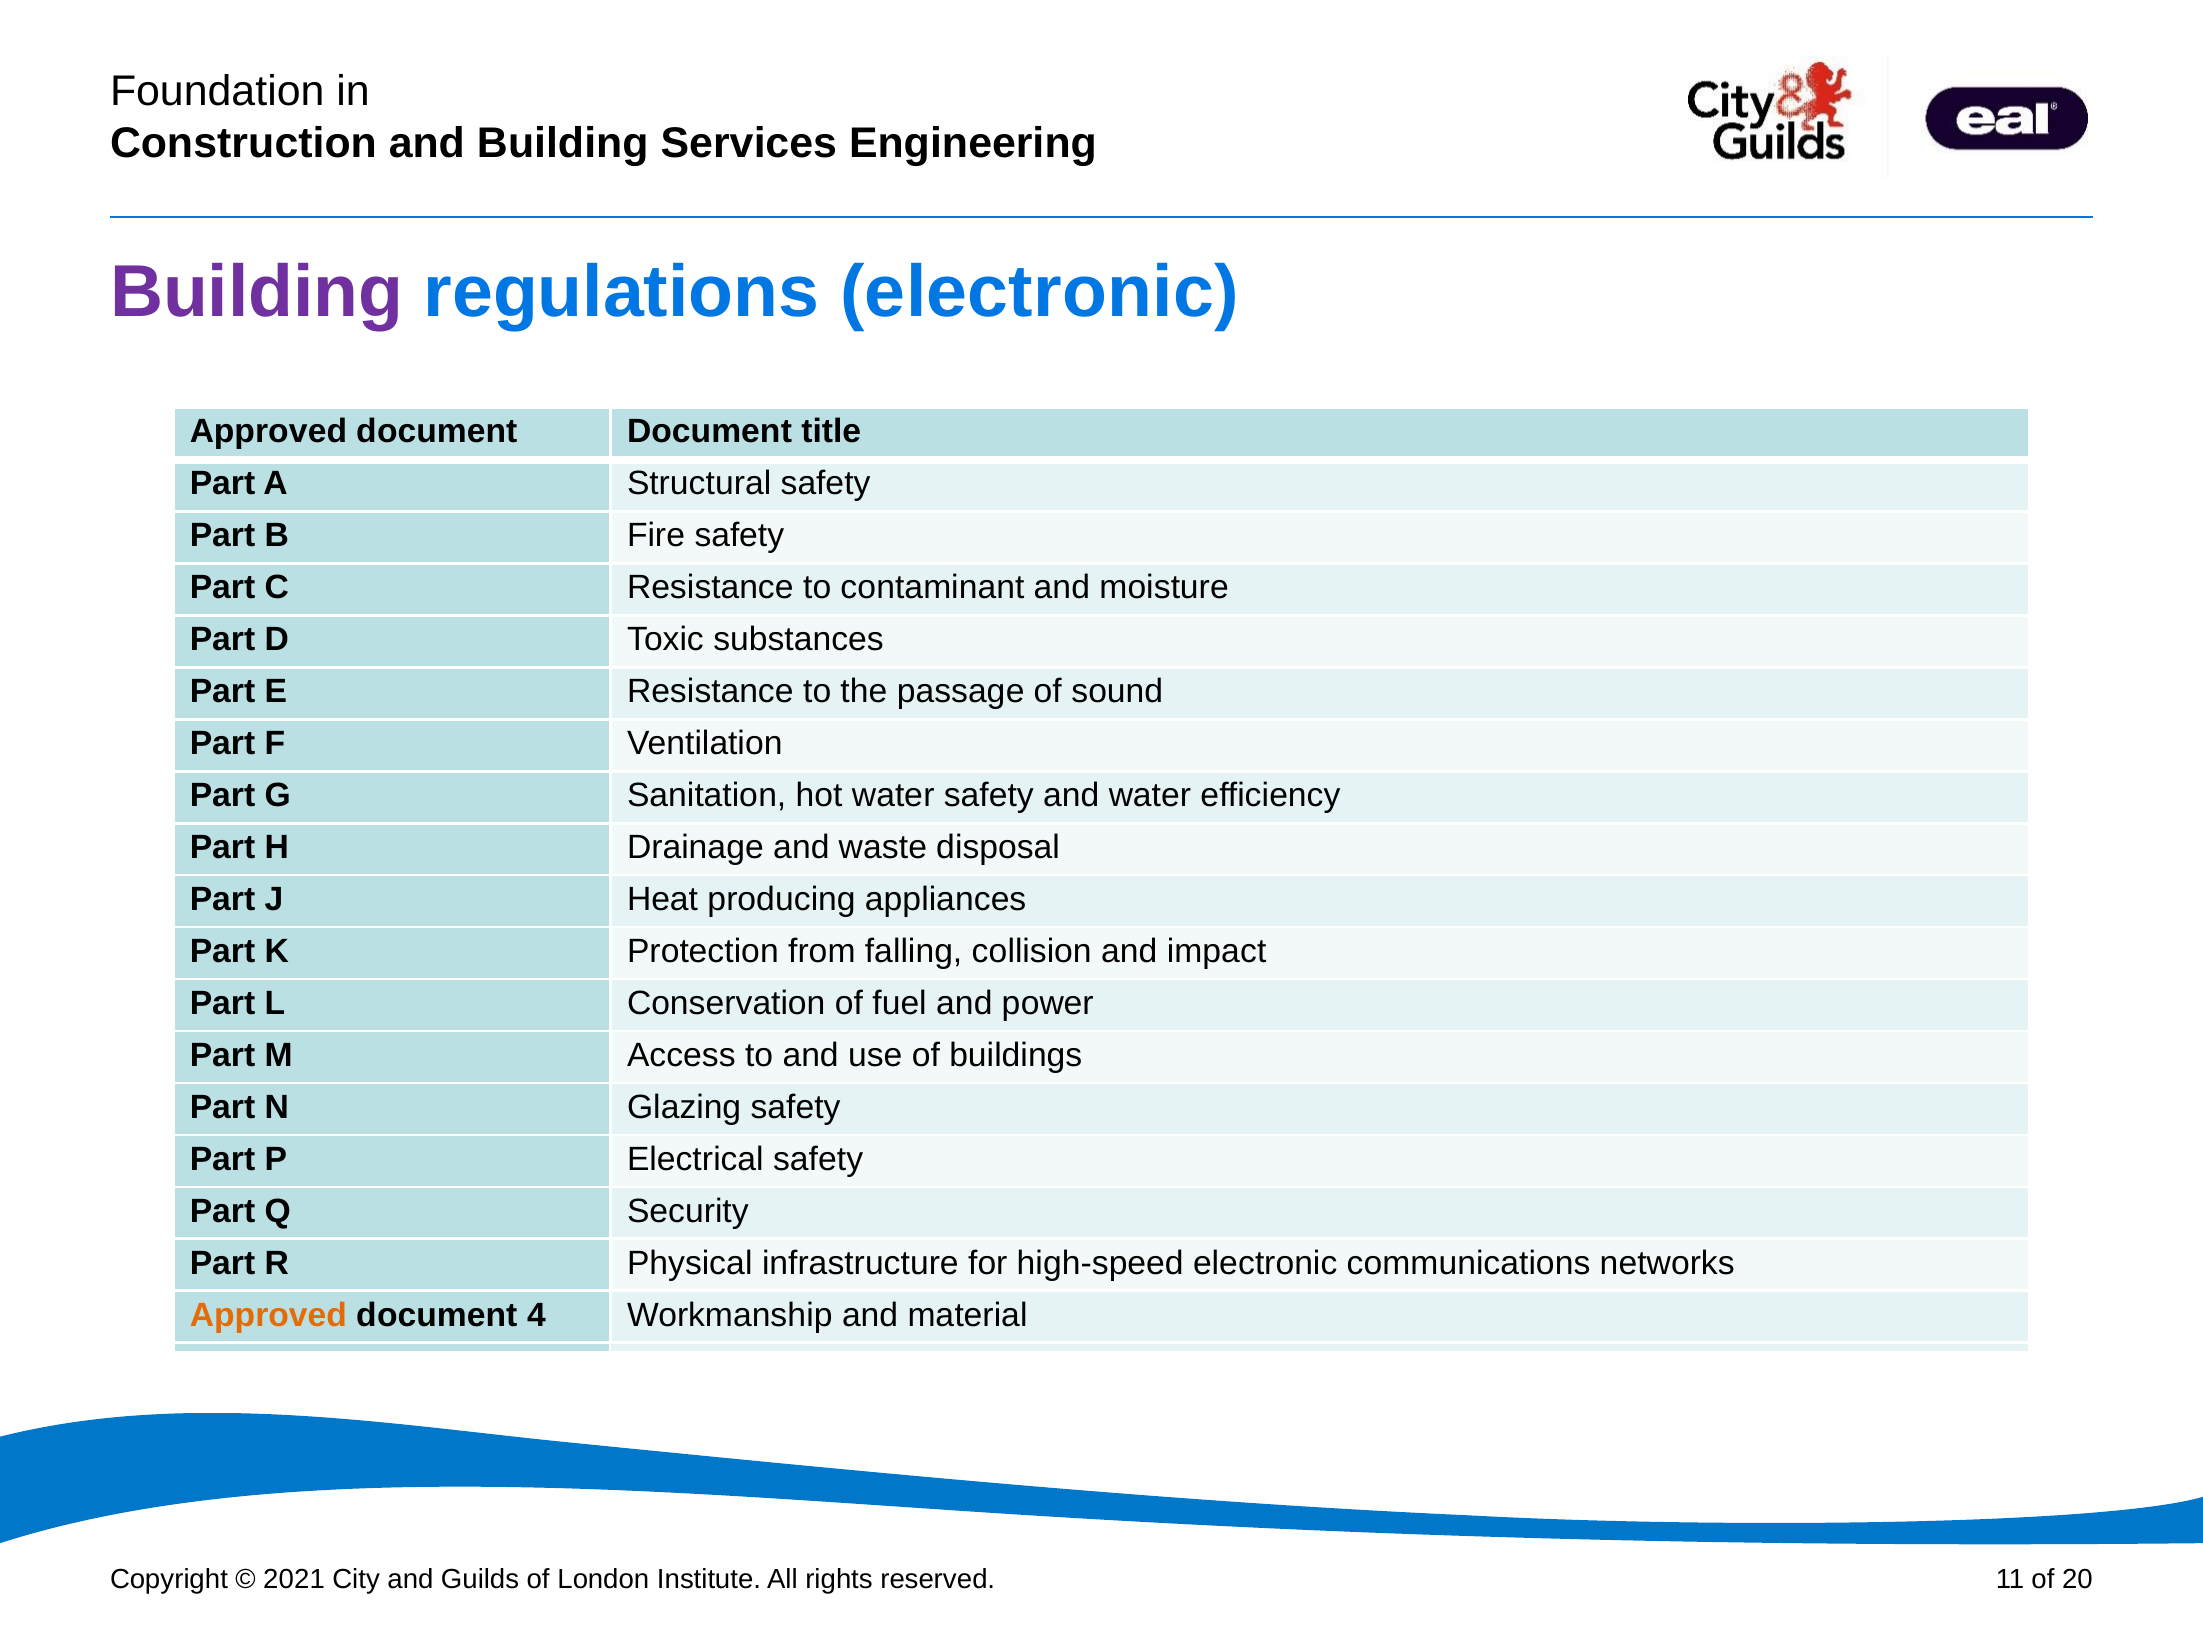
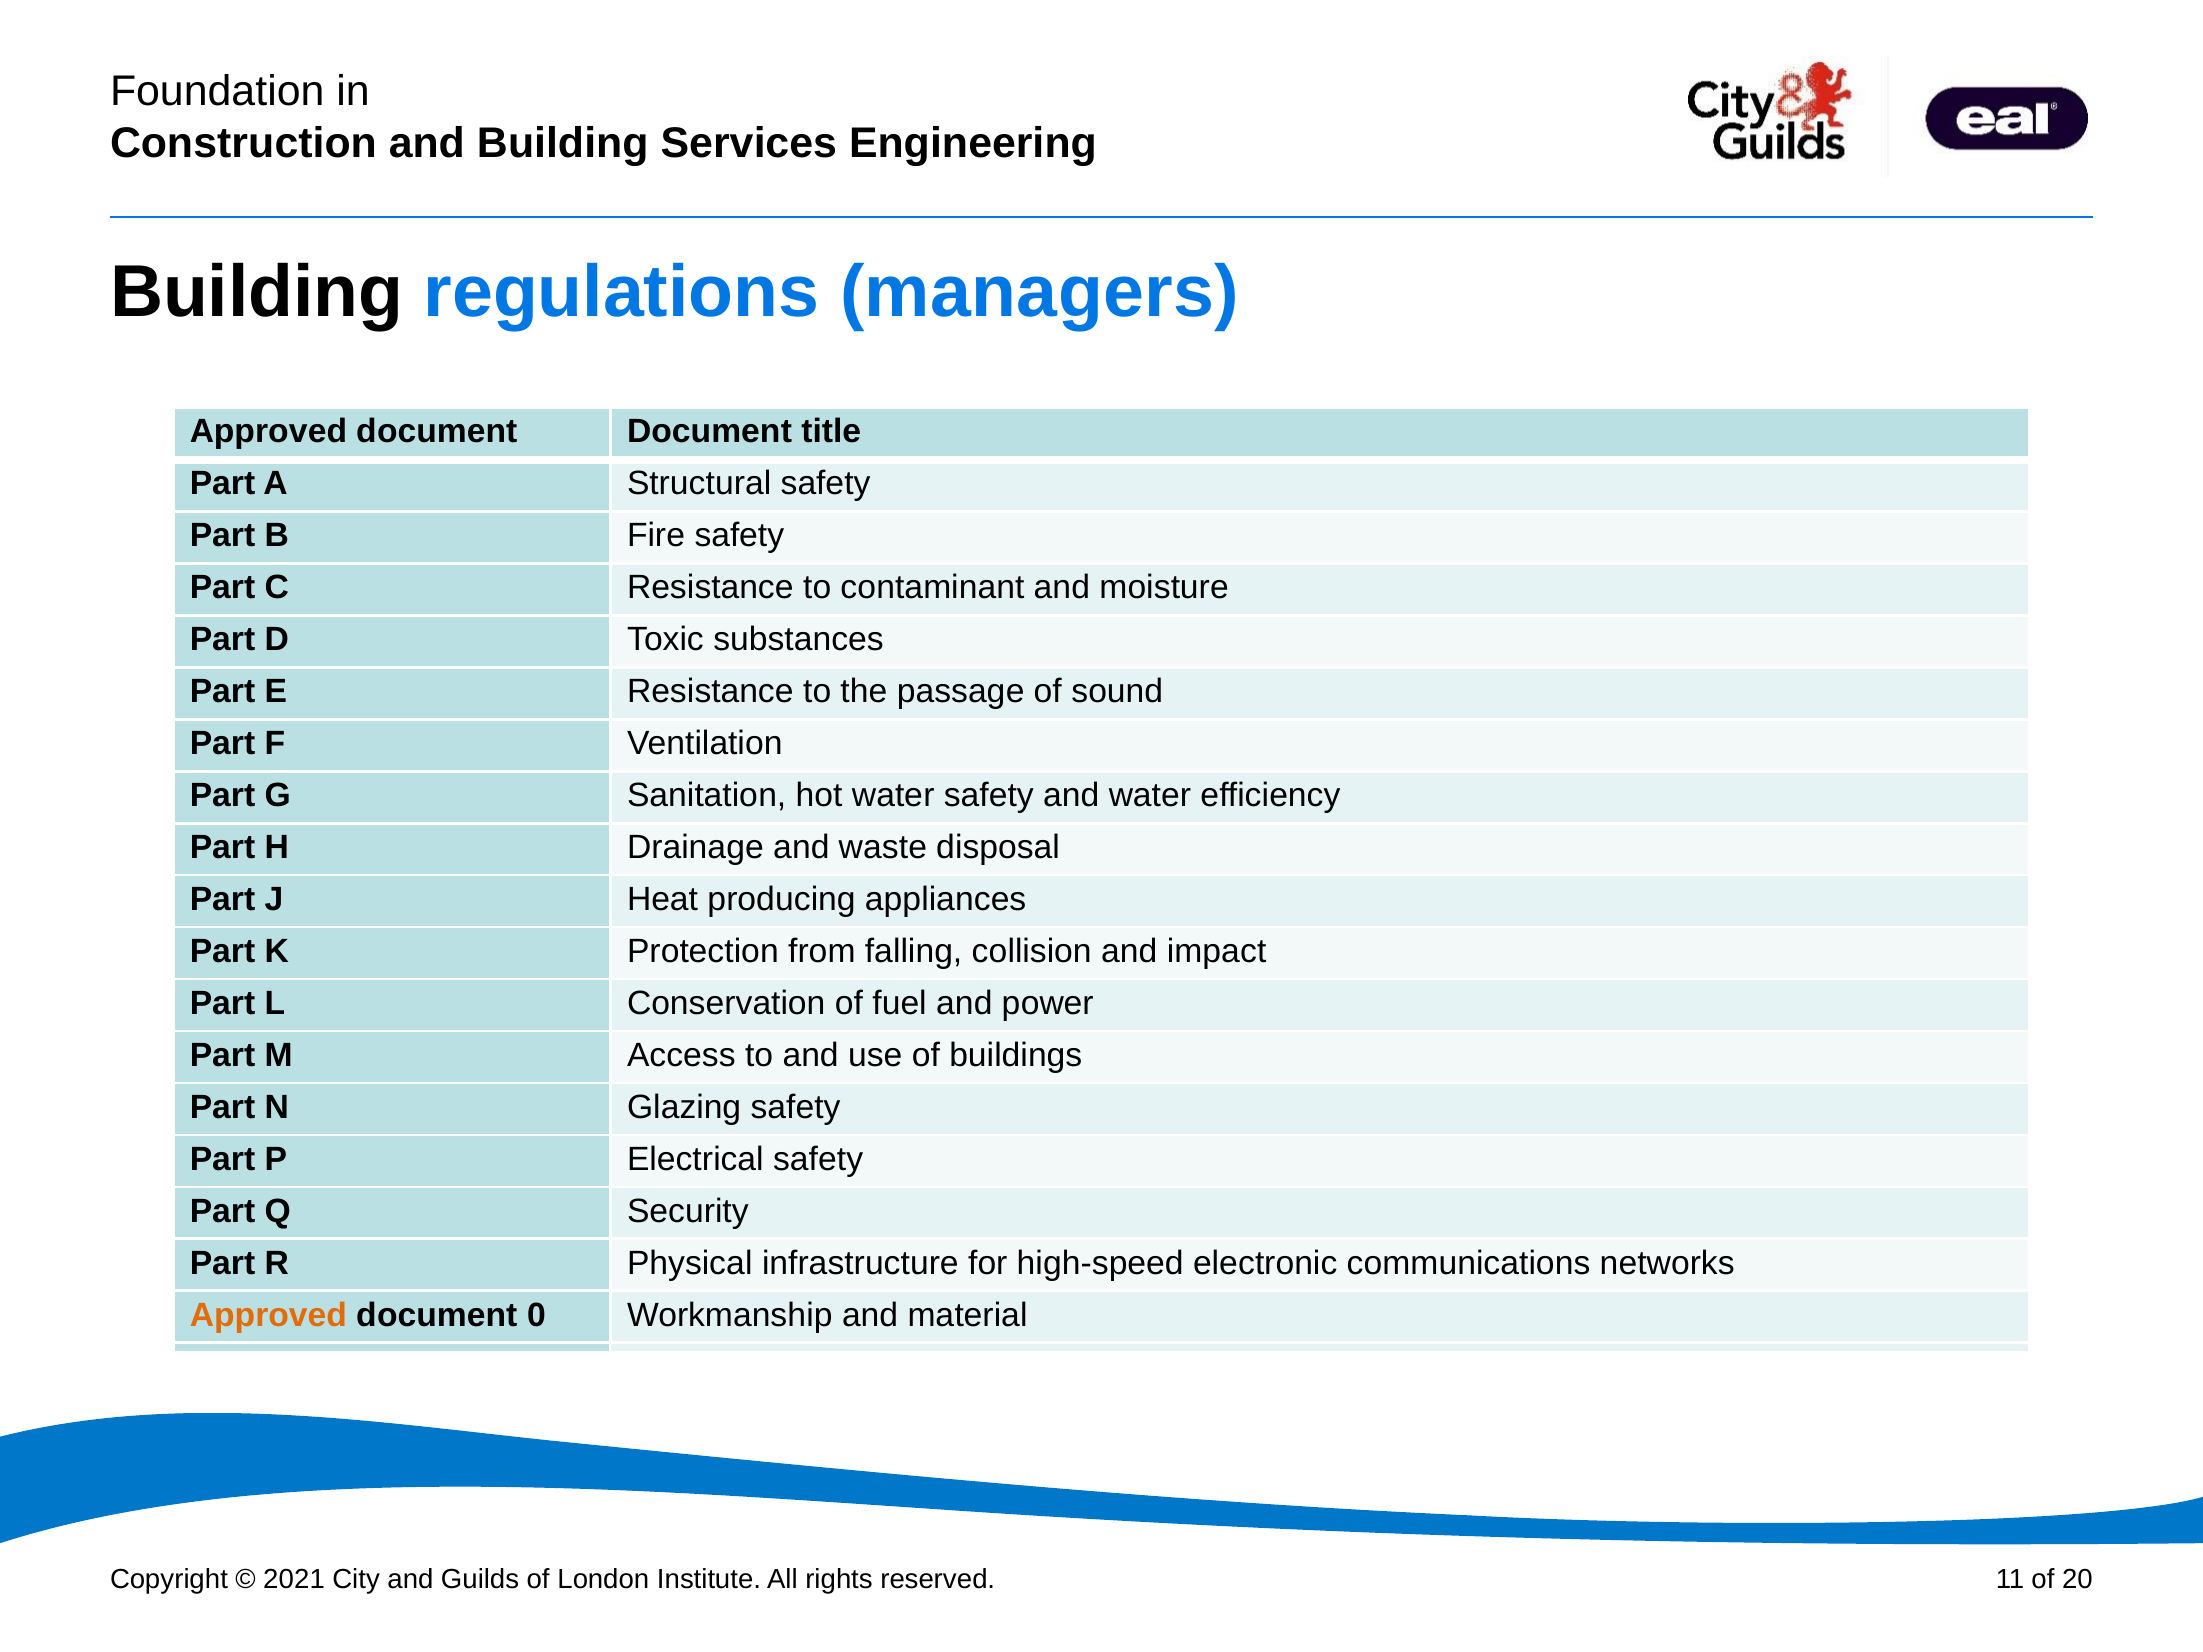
Building at (257, 292) colour: purple -> black
regulations electronic: electronic -> managers
4: 4 -> 0
